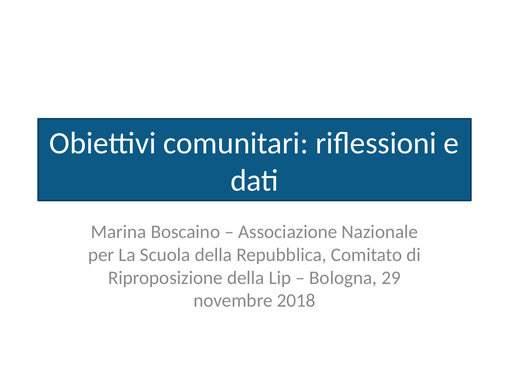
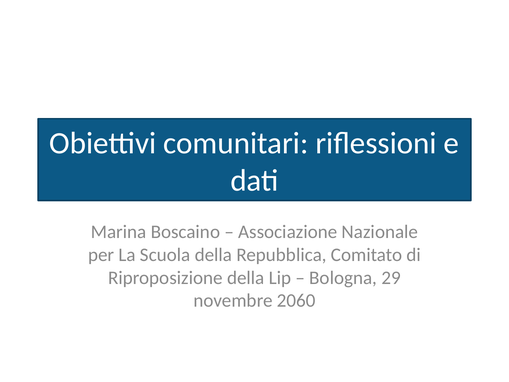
2018: 2018 -> 2060
